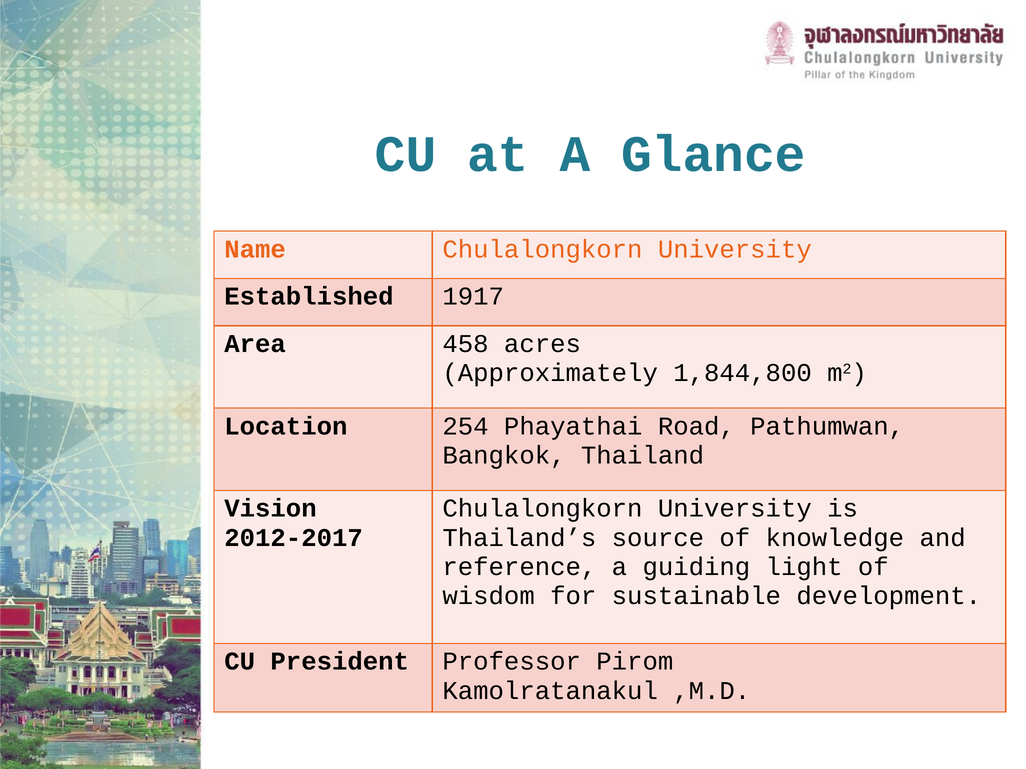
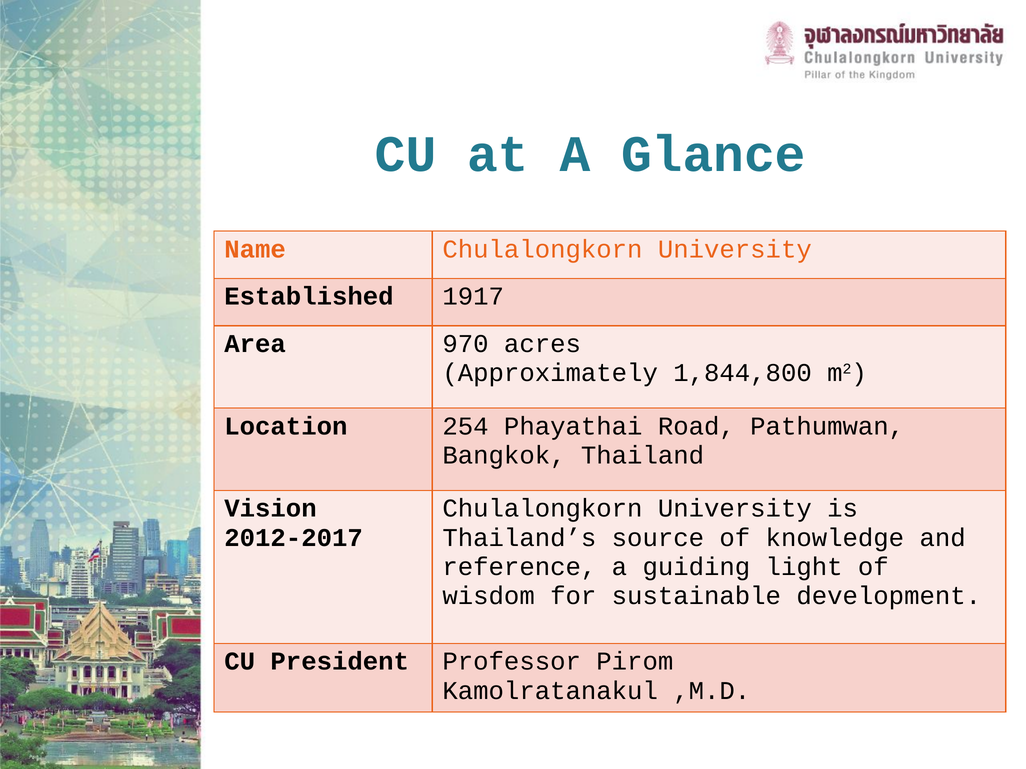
458: 458 -> 970
